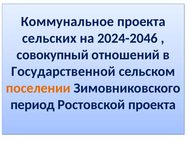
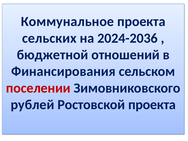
2024-2046: 2024-2046 -> 2024-2036
совокупный: совокупный -> бюджетной
Государственной: Государственной -> Финансирования
поселении colour: orange -> red
период: период -> рублей
